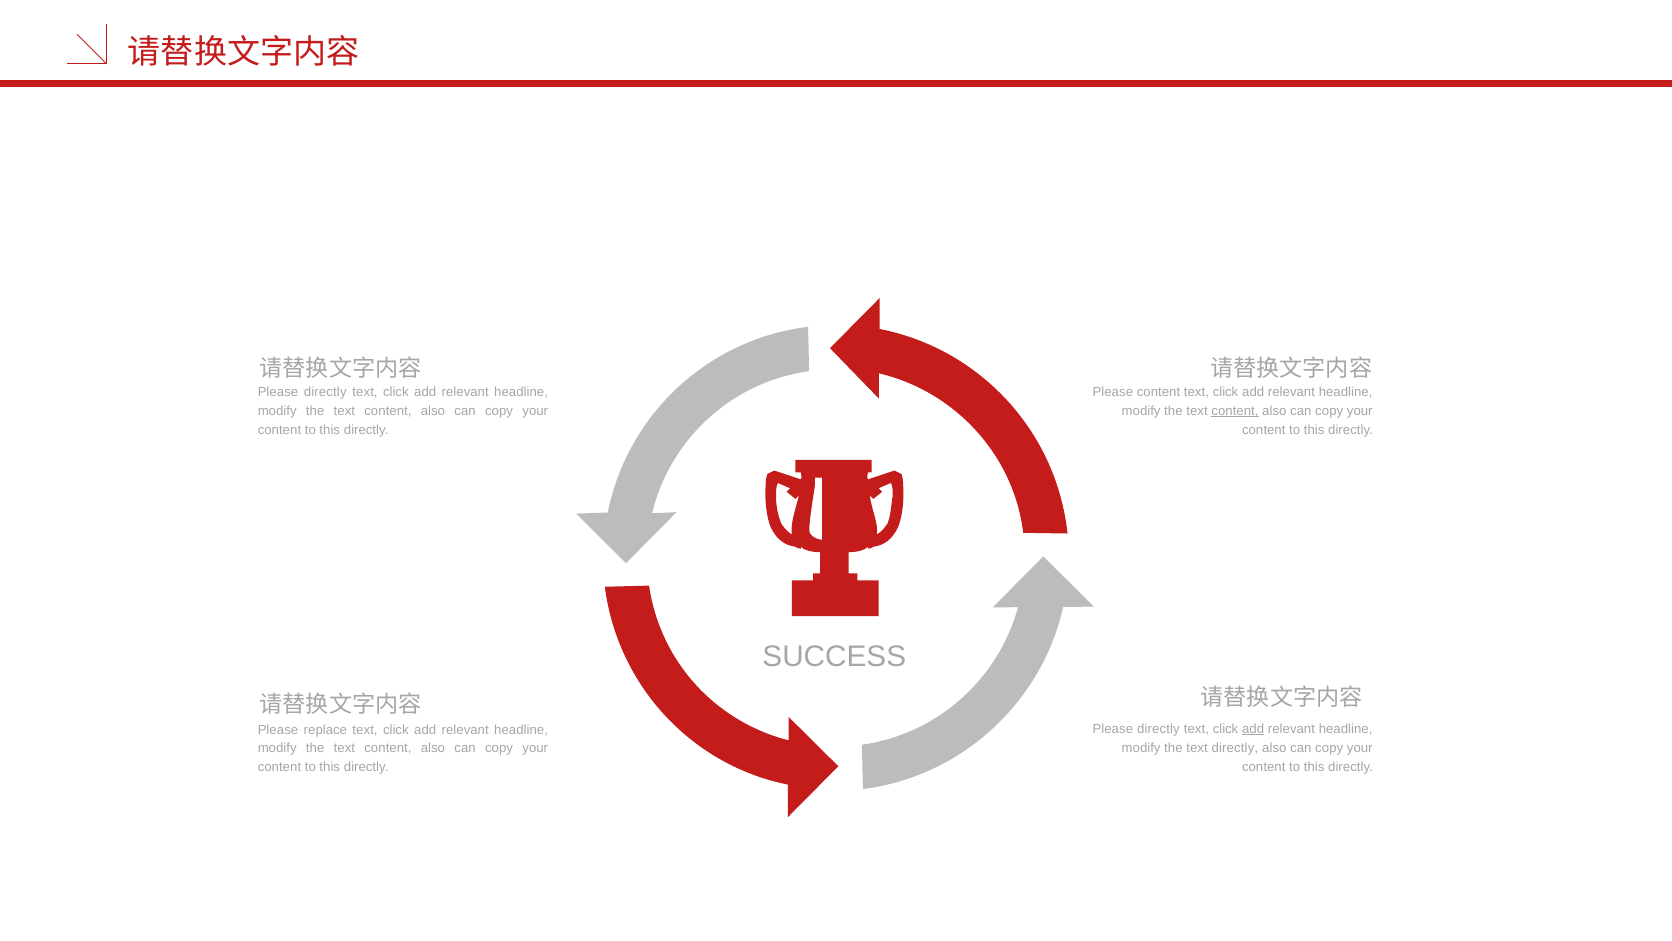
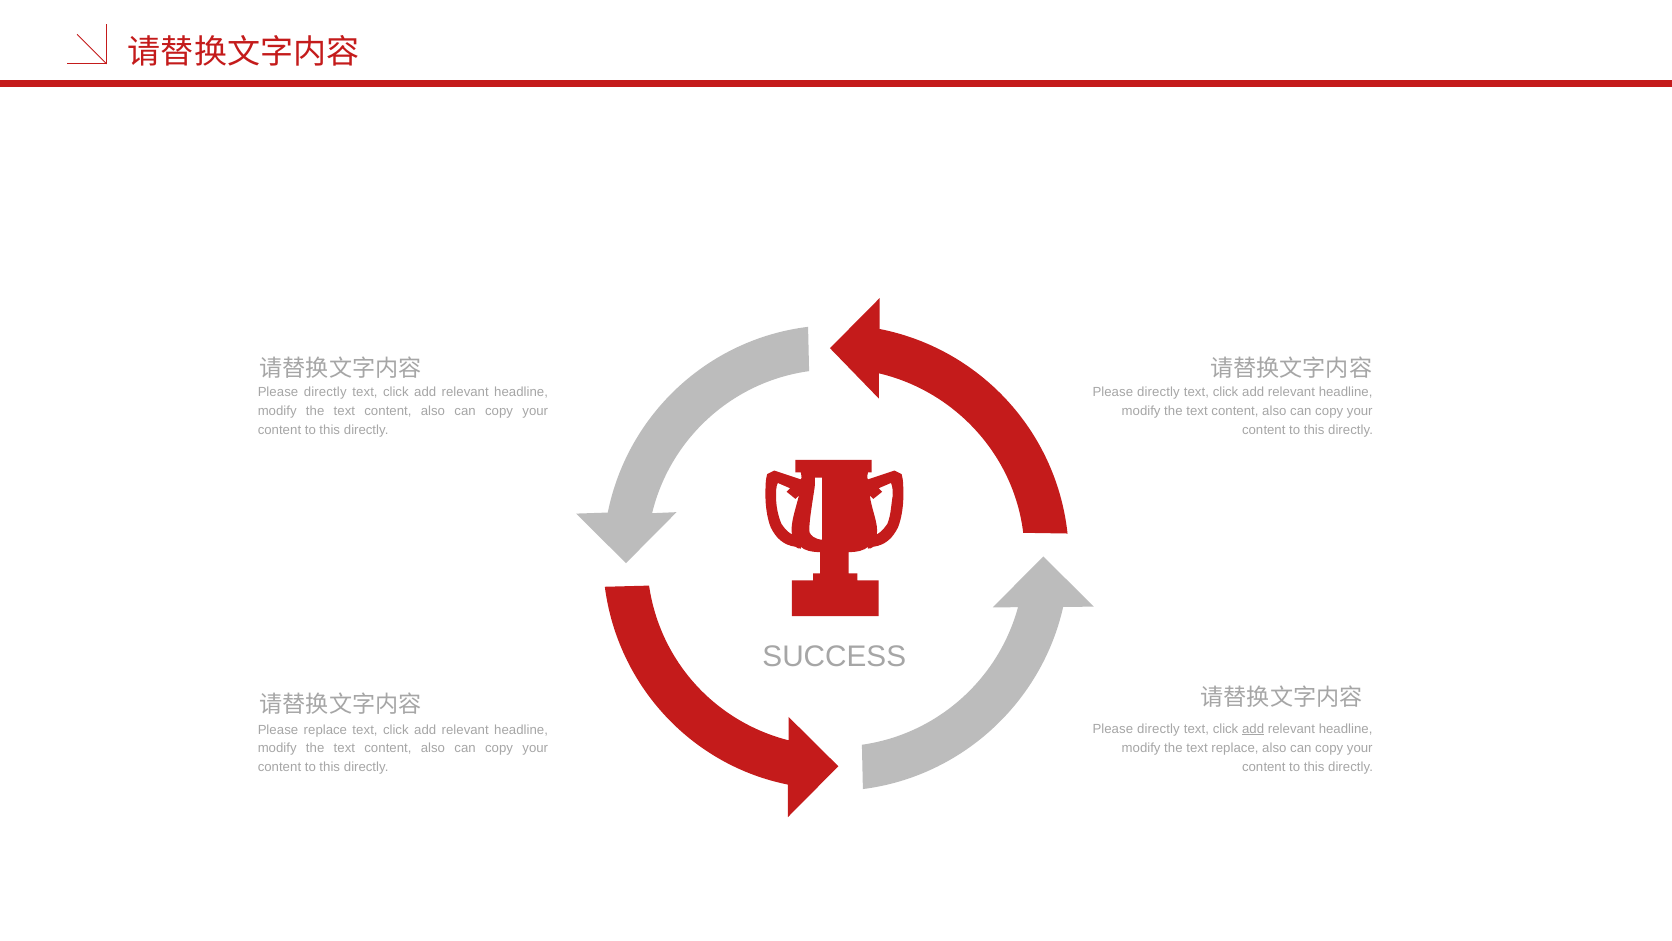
content at (1159, 392): content -> directly
content at (1235, 411) underline: present -> none
text directly: directly -> replace
